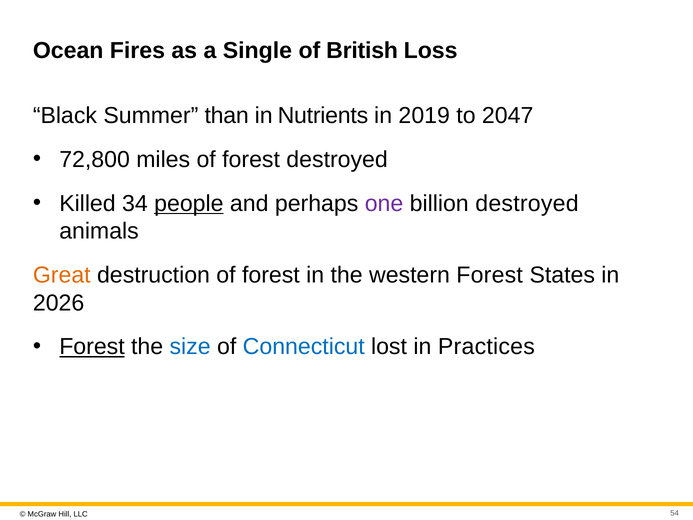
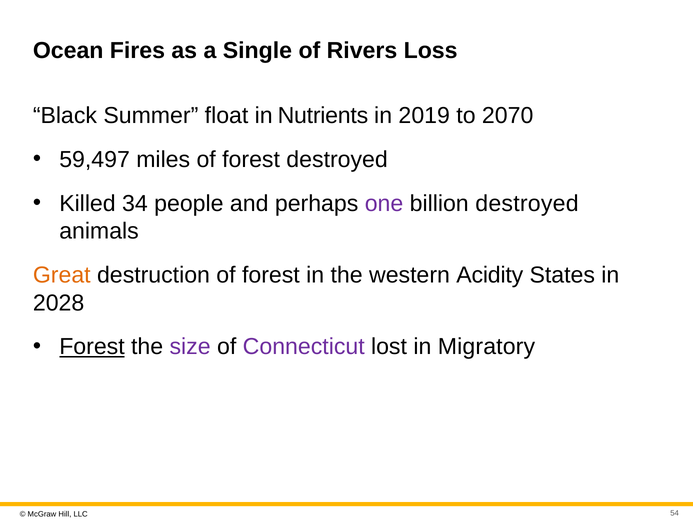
British: British -> Rivers
than: than -> float
2047: 2047 -> 2070
72,800: 72,800 -> 59,497
people underline: present -> none
western Forest: Forest -> Acidity
2026: 2026 -> 2028
size colour: blue -> purple
Connecticut colour: blue -> purple
Practices: Practices -> Migratory
